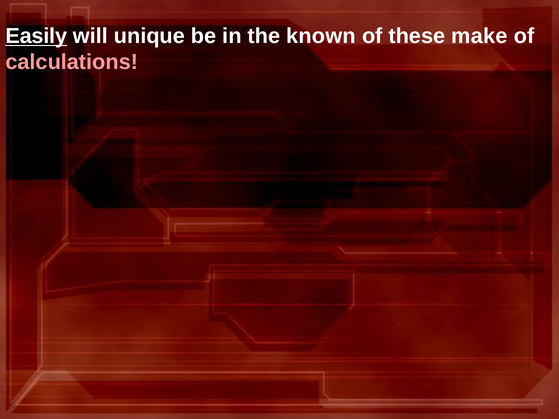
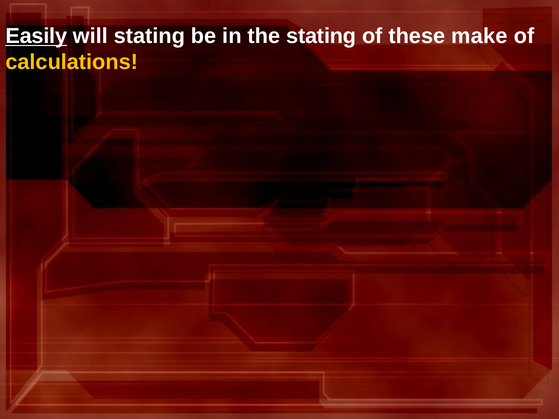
will unique: unique -> stating
the known: known -> stating
calculations colour: pink -> yellow
